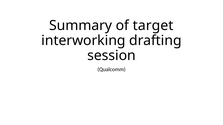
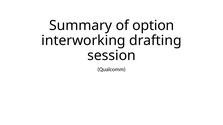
target: target -> option
